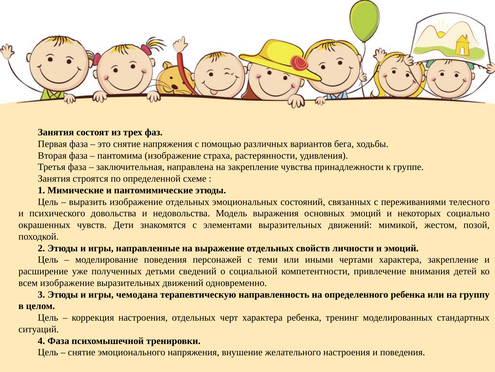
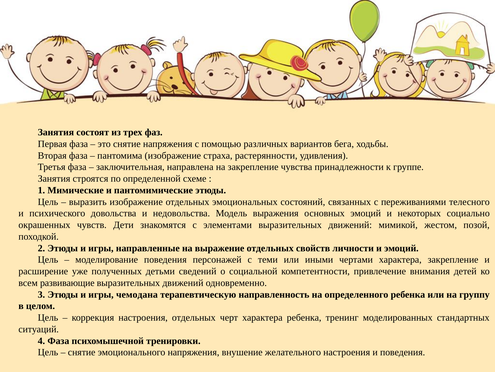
всем изображение: изображение -> развивающие
